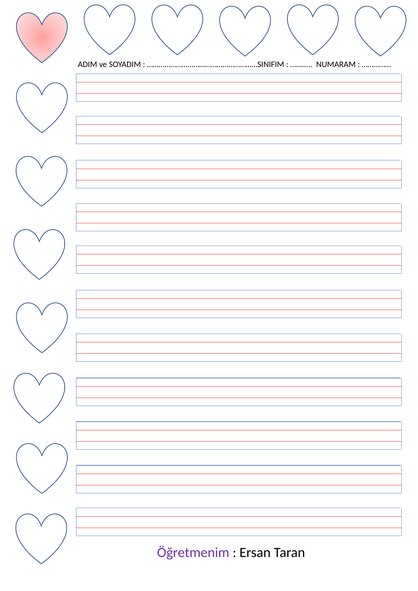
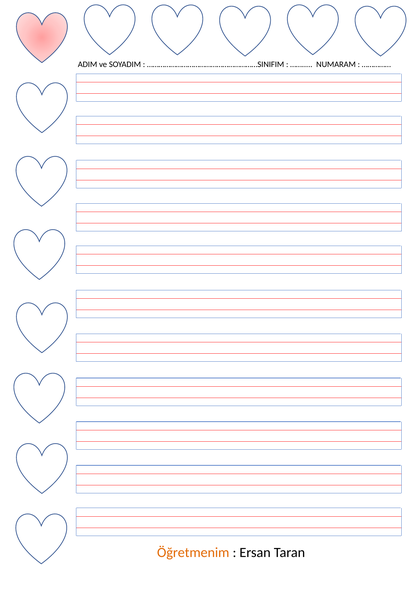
Öğretmenim colour: purple -> orange
